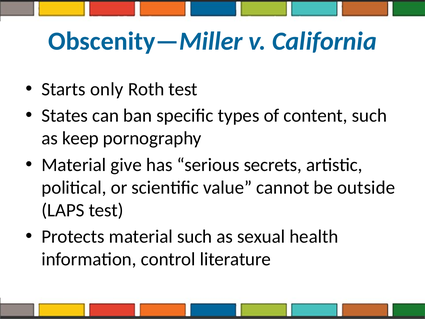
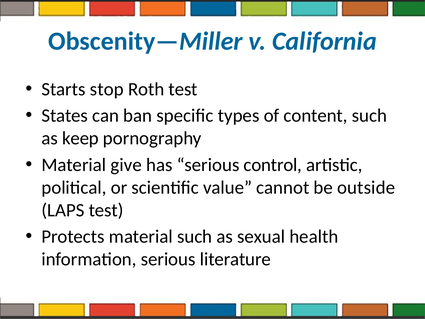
only: only -> stop
secrets: secrets -> control
information control: control -> serious
